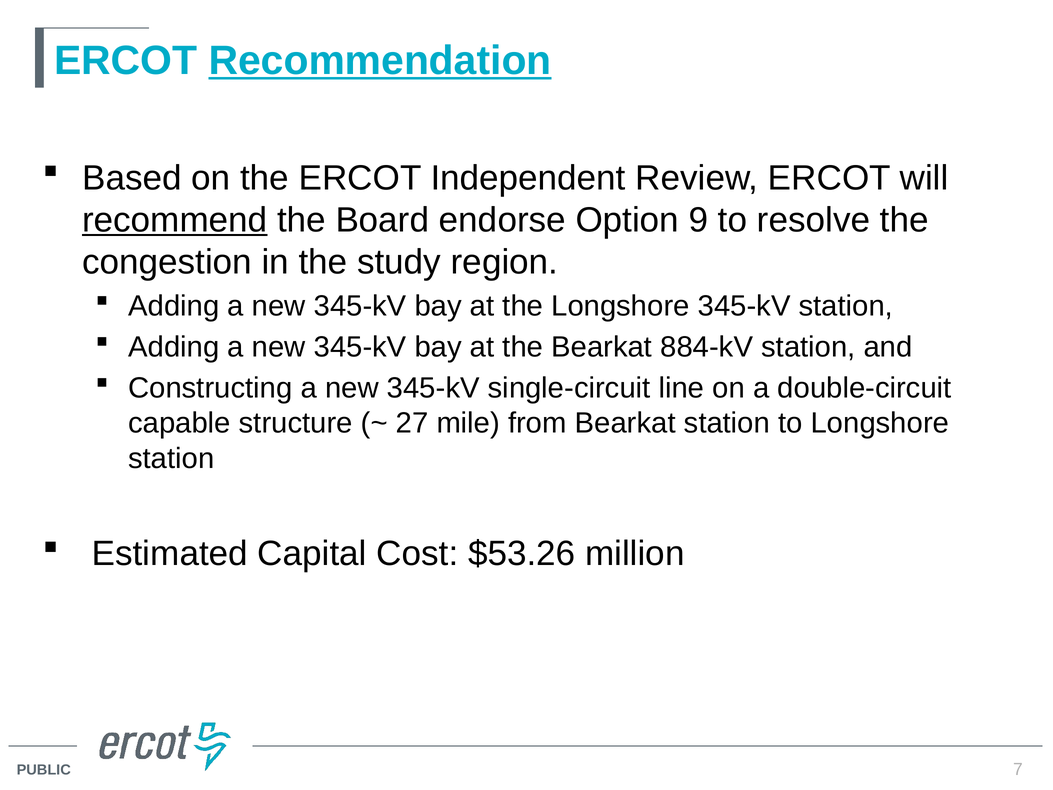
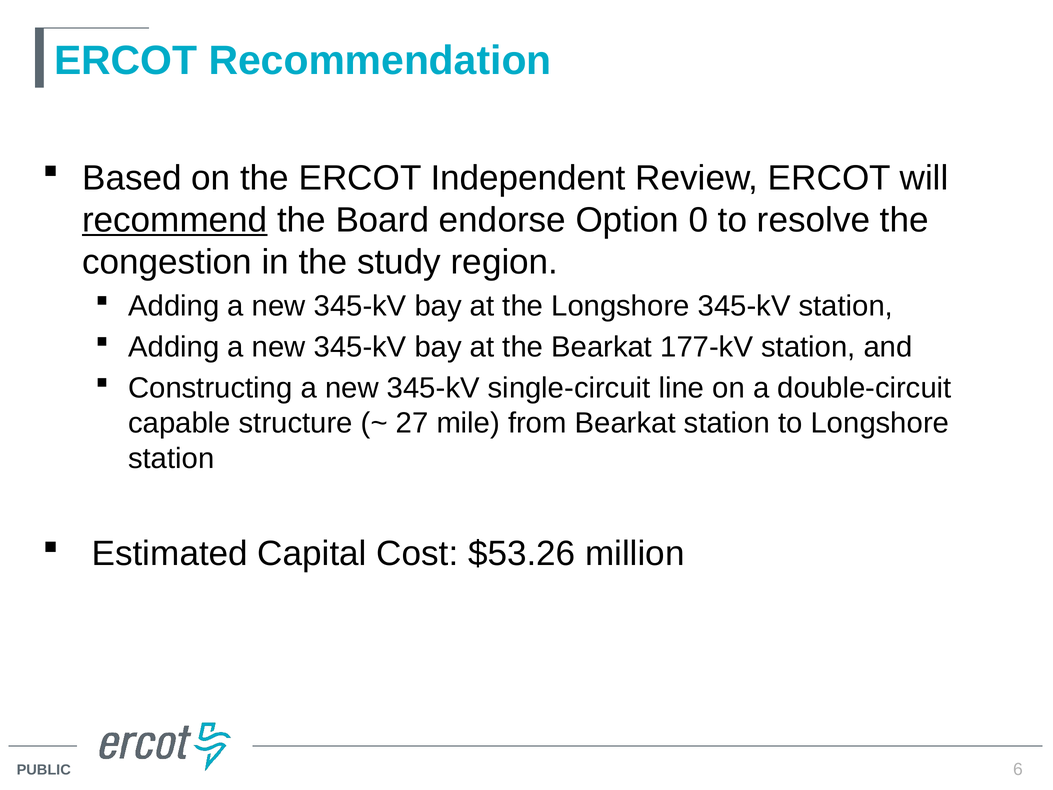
Recommendation underline: present -> none
9: 9 -> 0
884-kV: 884-kV -> 177-kV
7: 7 -> 6
